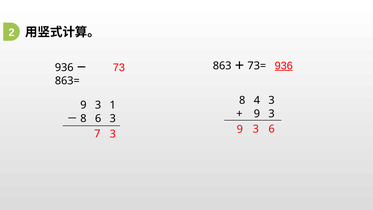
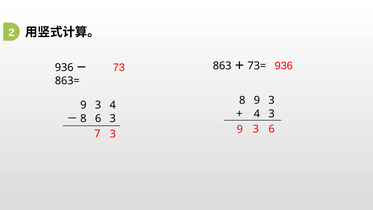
936 at (284, 66) underline: present -> none
8 4: 4 -> 9
3 1: 1 -> 4
9 at (257, 114): 9 -> 4
